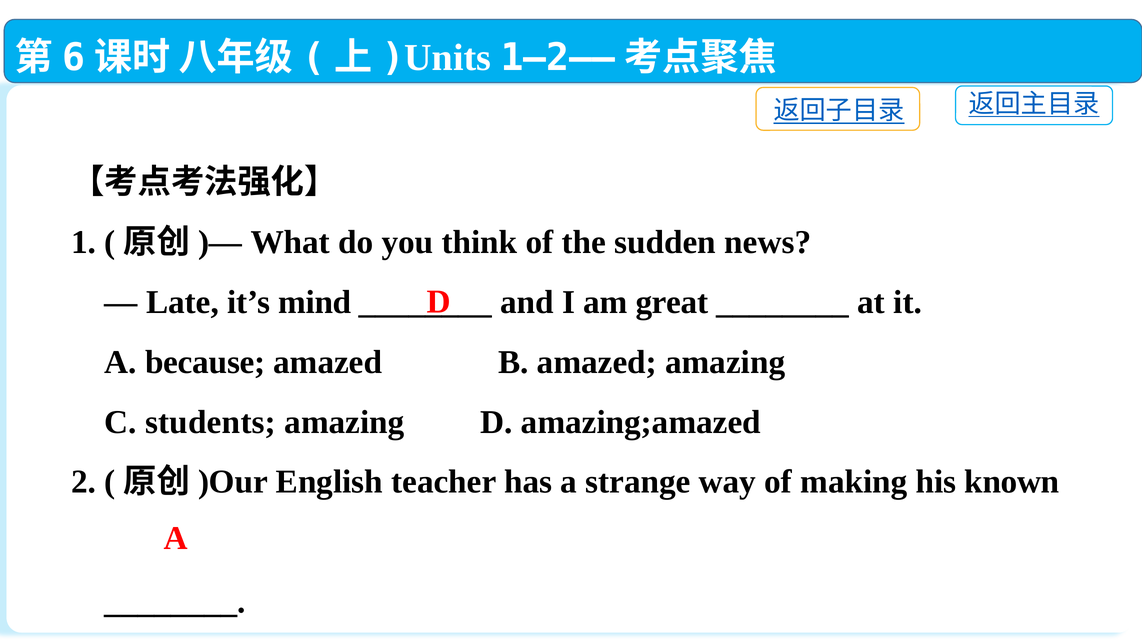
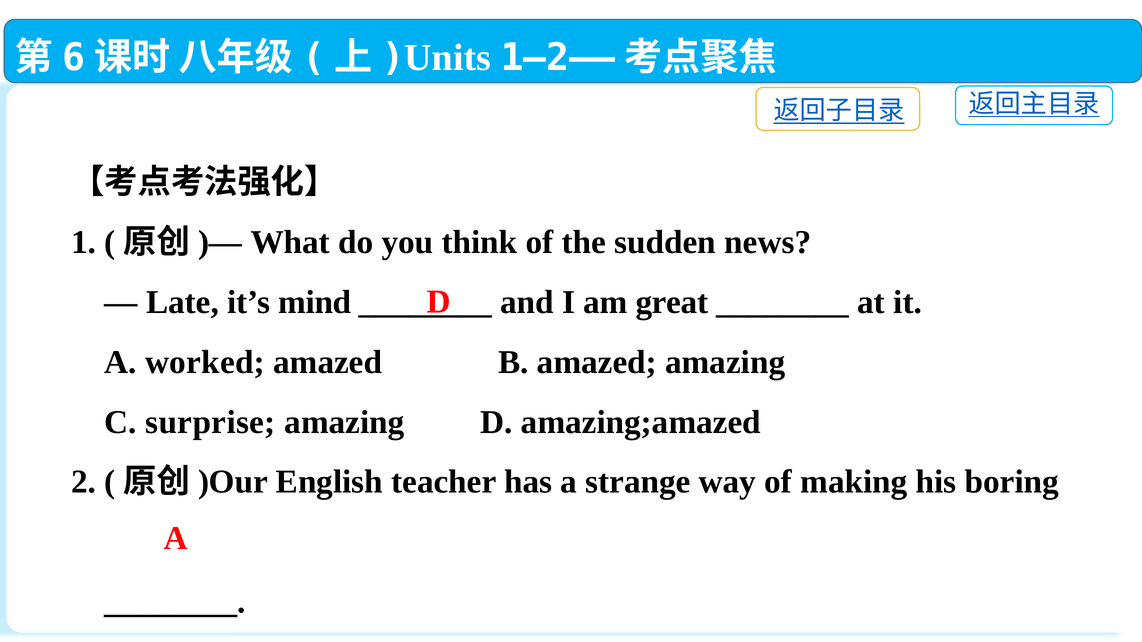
because: because -> worked
students: students -> surprise
known: known -> boring
